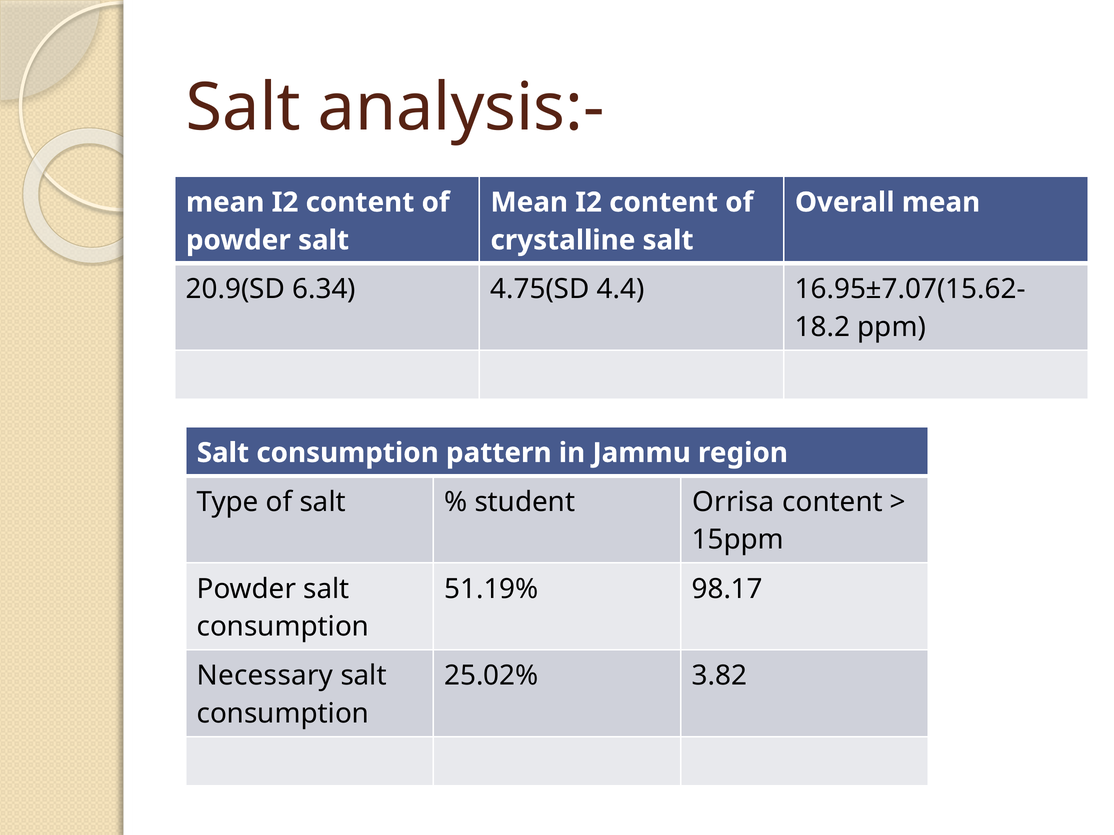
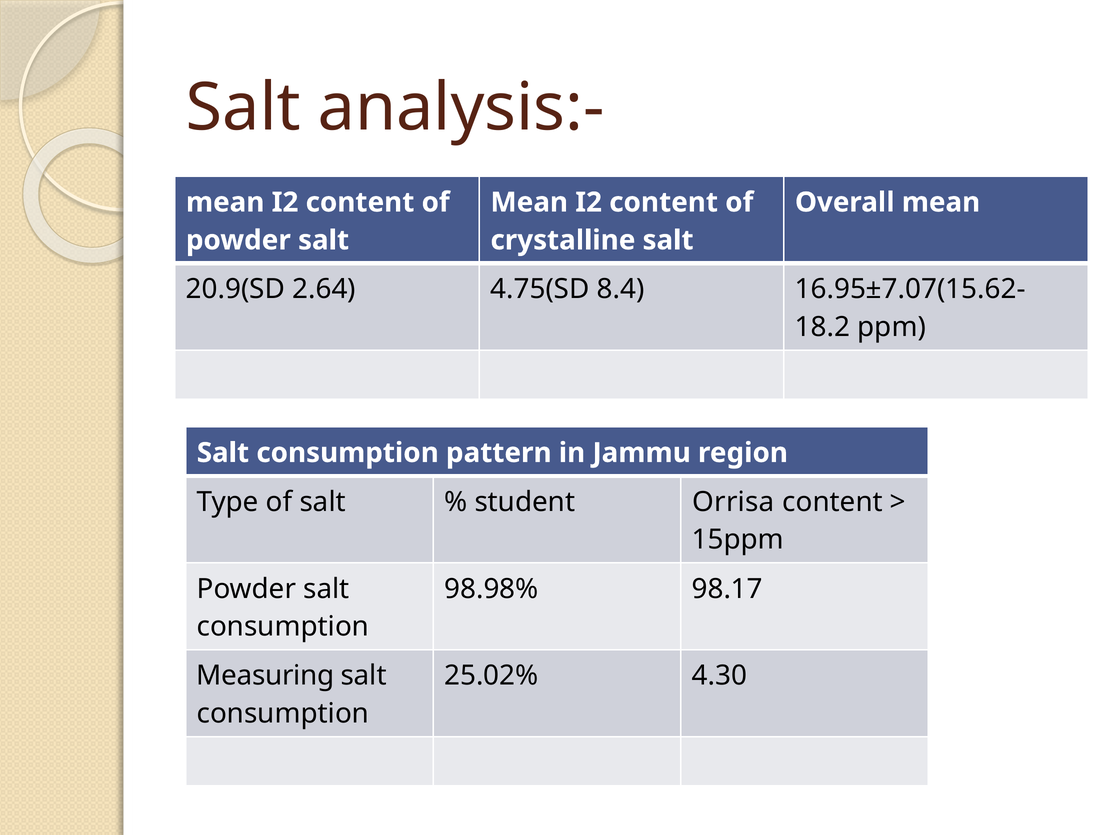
6.34: 6.34 -> 2.64
4.4: 4.4 -> 8.4
51.19%: 51.19% -> 98.98%
Necessary: Necessary -> Measuring
3.82: 3.82 -> 4.30
